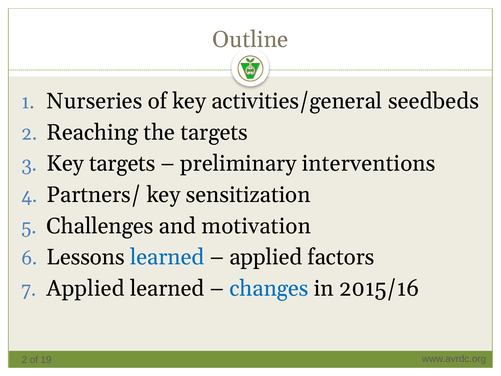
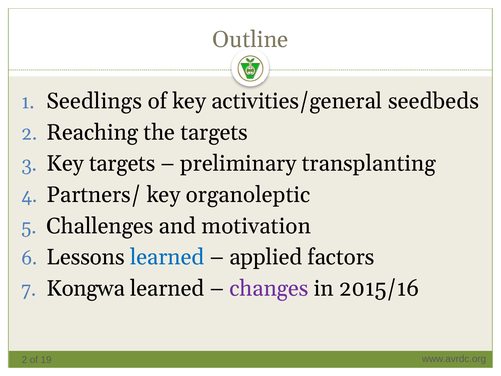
Nurseries: Nurseries -> Seedlings
interventions: interventions -> transplanting
sensitization: sensitization -> organoleptic
Applied at (86, 288): Applied -> Kongwa
changes colour: blue -> purple
